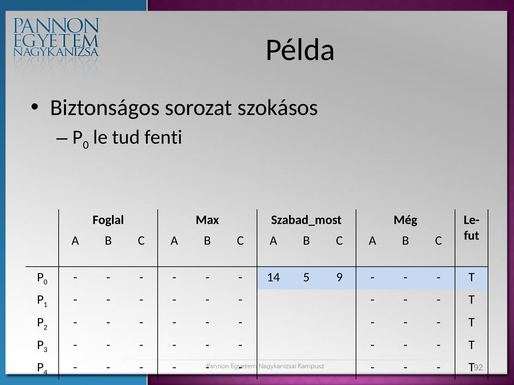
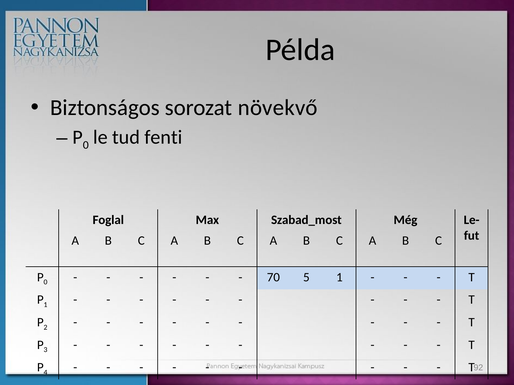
szokásos: szokásos -> növekvő
14: 14 -> 70
5 9: 9 -> 1
